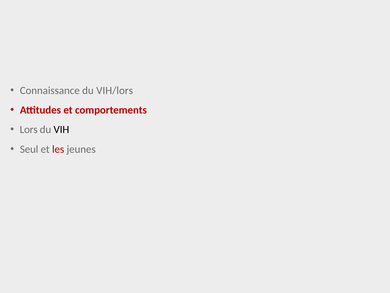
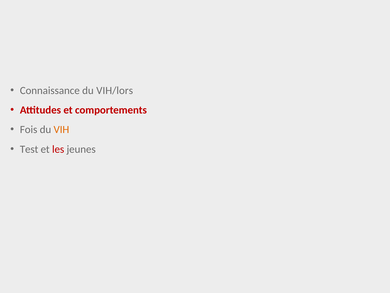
Lors: Lors -> Fois
VIH colour: black -> orange
Seul: Seul -> Test
